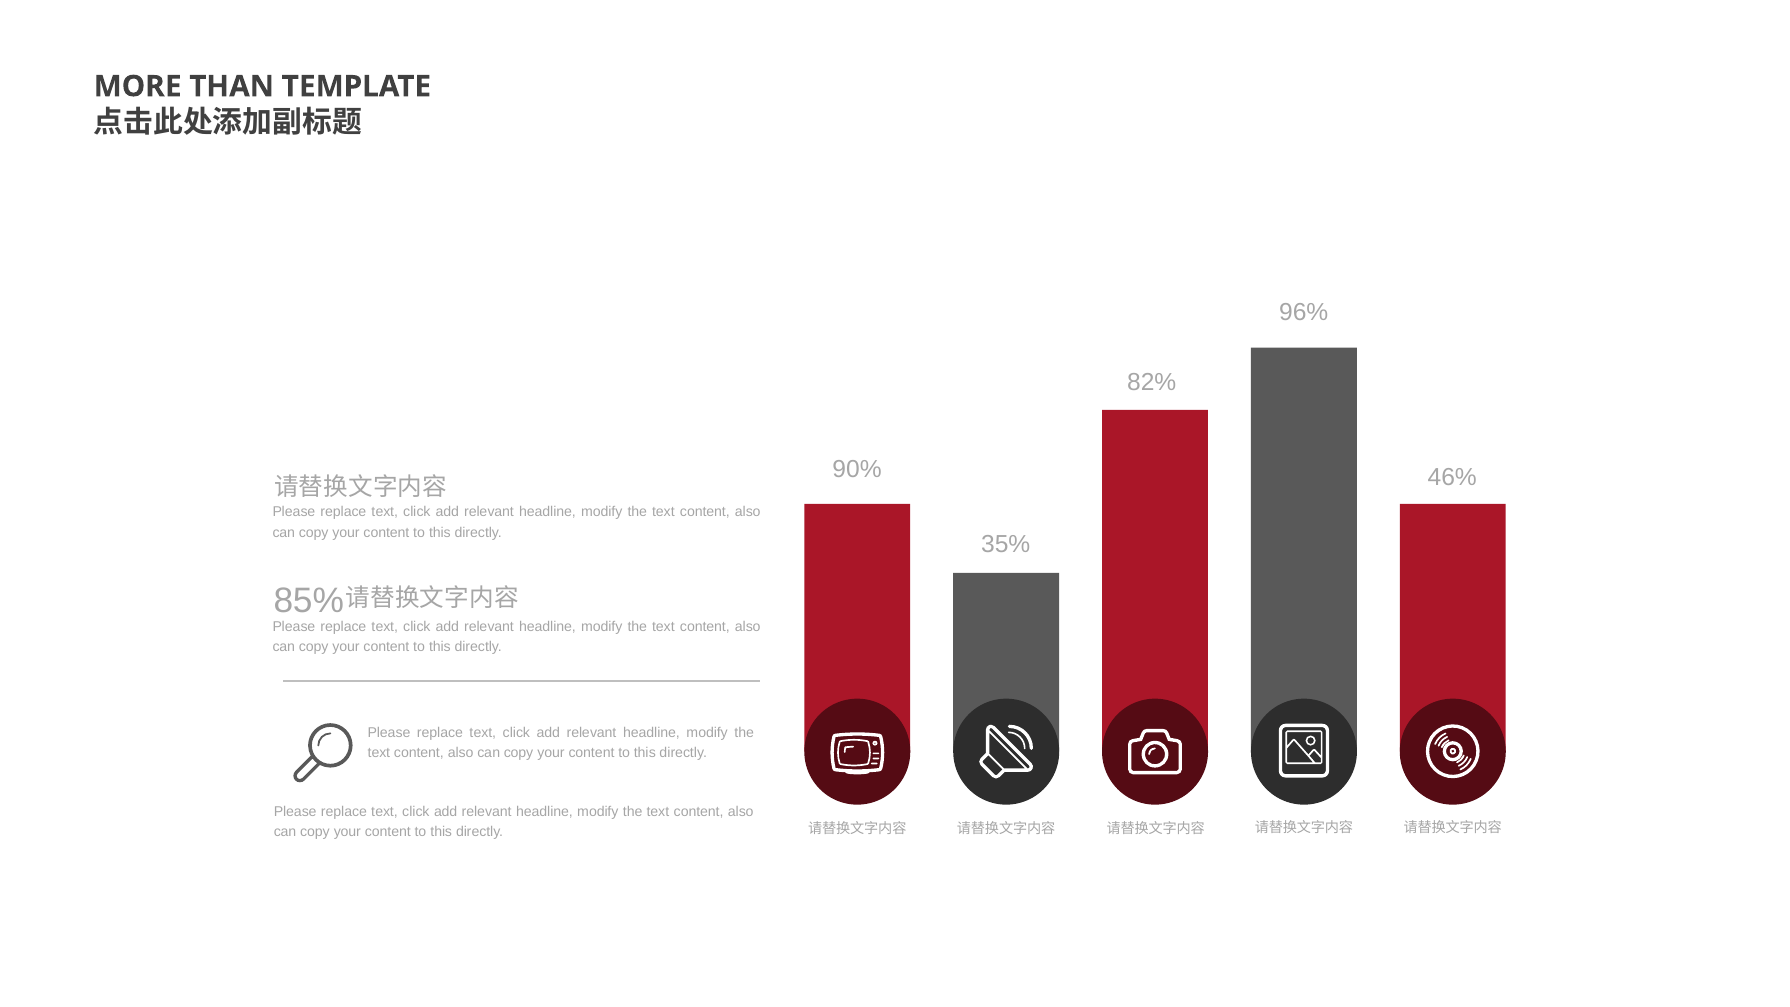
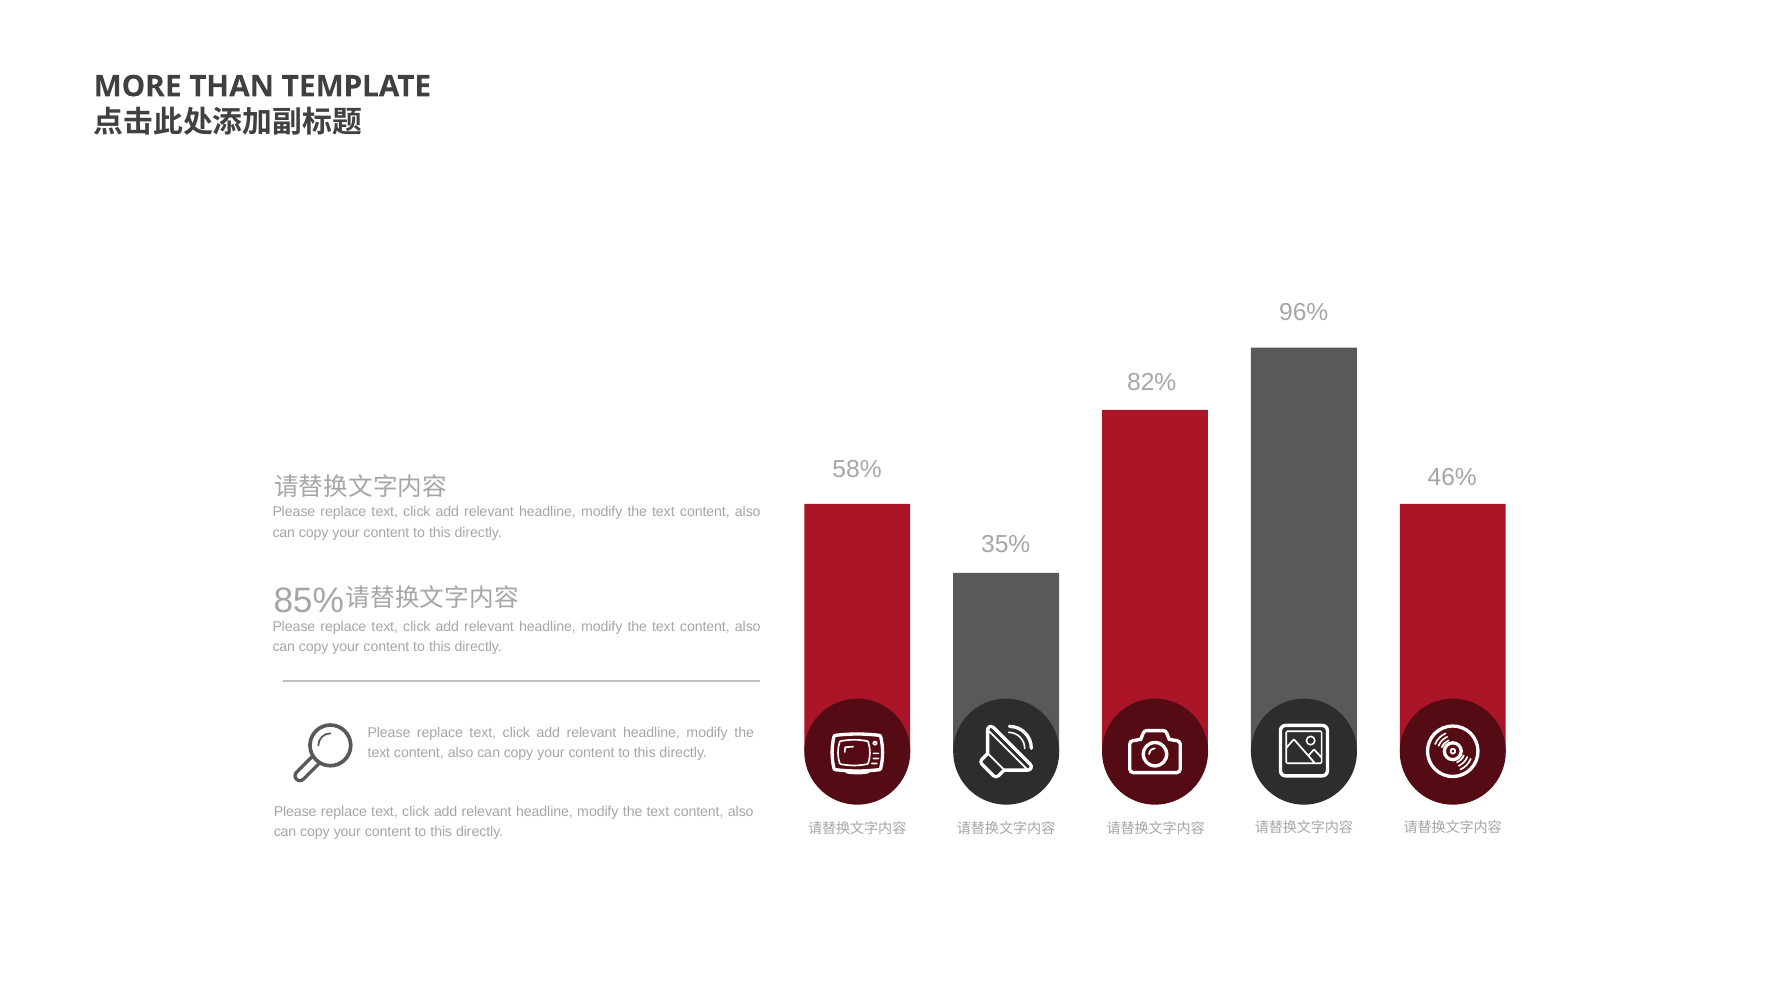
90%: 90% -> 58%
